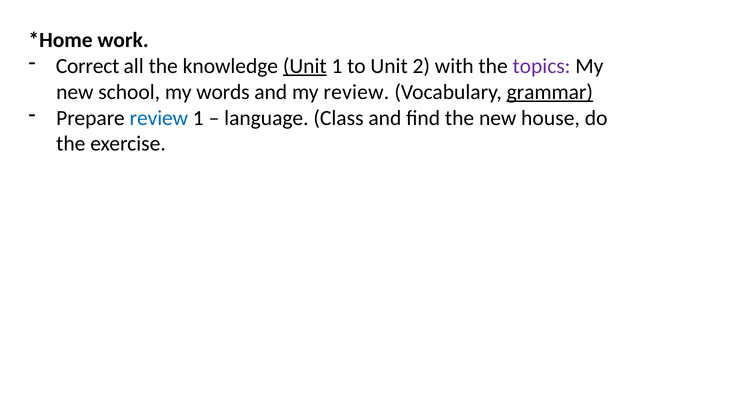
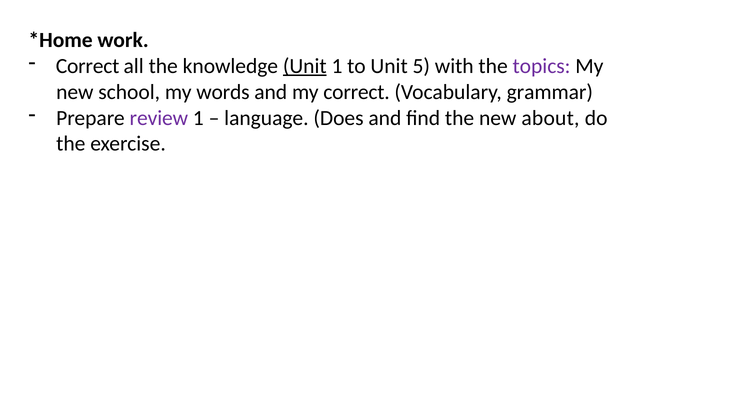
2: 2 -> 5
my review: review -> correct
grammar underline: present -> none
review at (159, 118) colour: blue -> purple
Class: Class -> Does
house: house -> about
